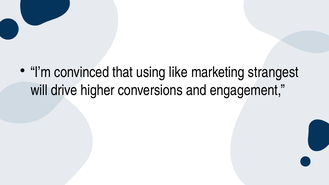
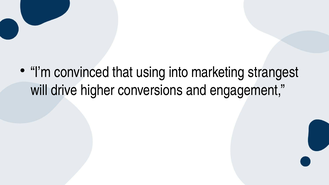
like: like -> into
